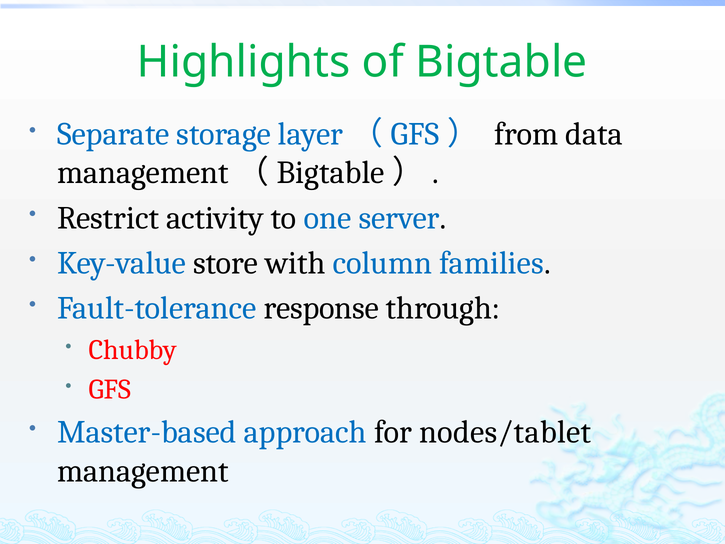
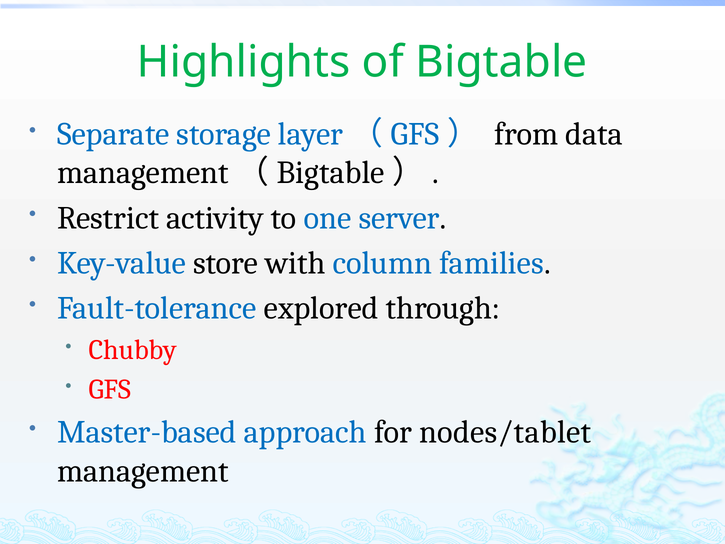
response: response -> explored
